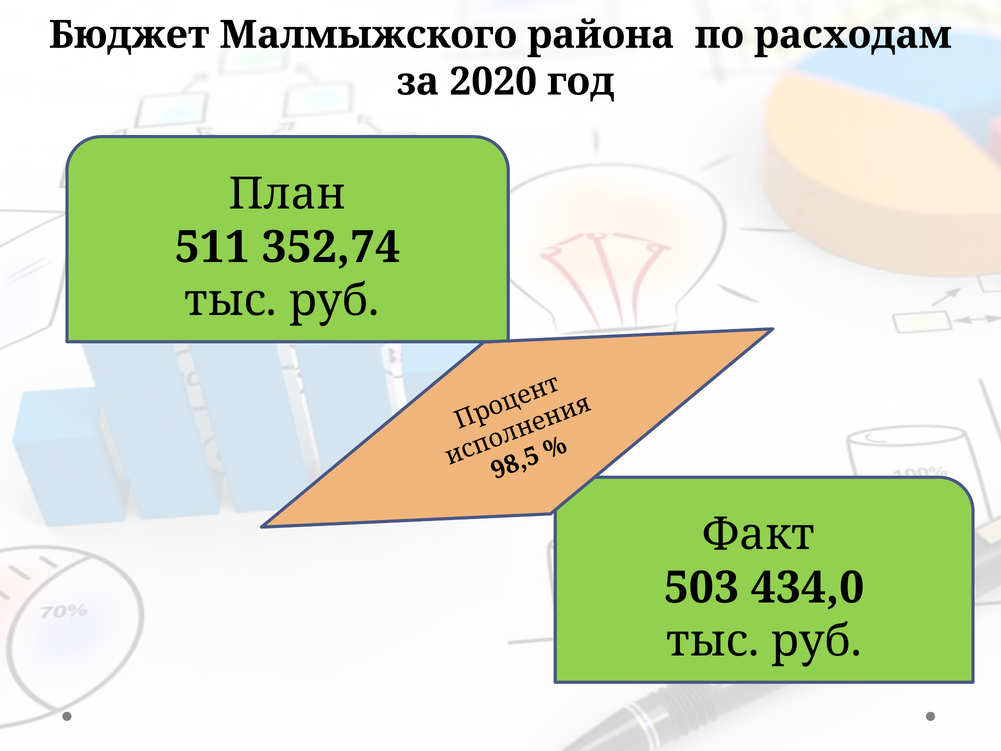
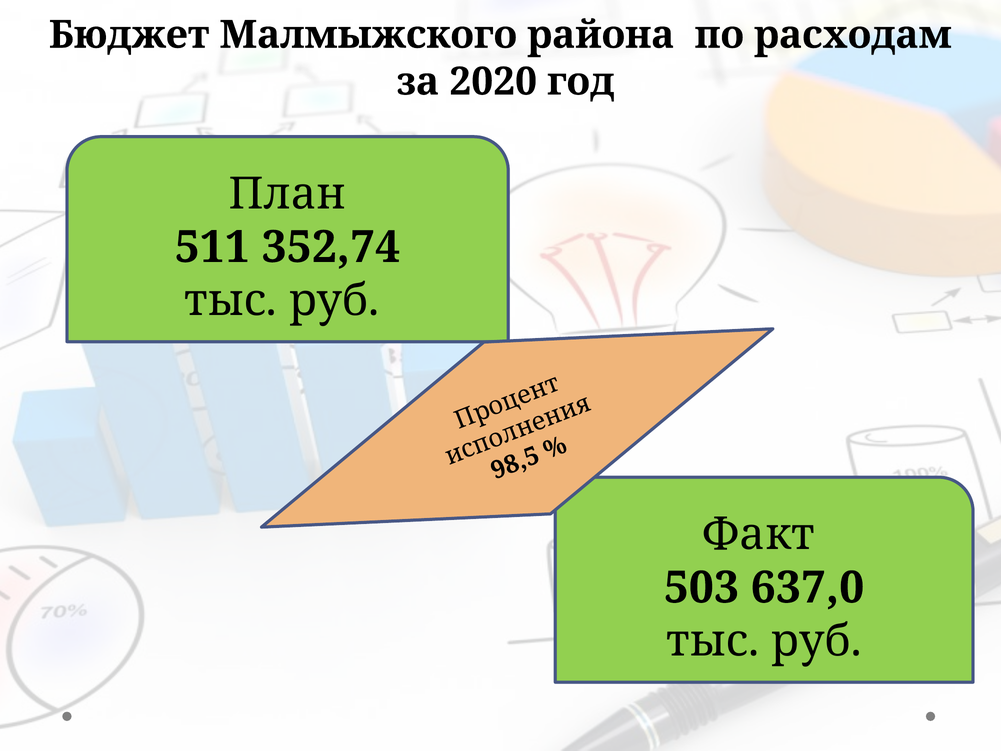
434,0: 434,0 -> 637,0
